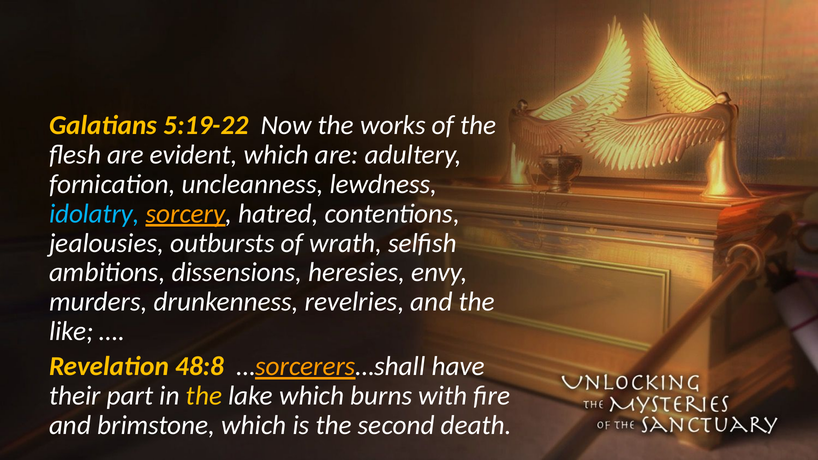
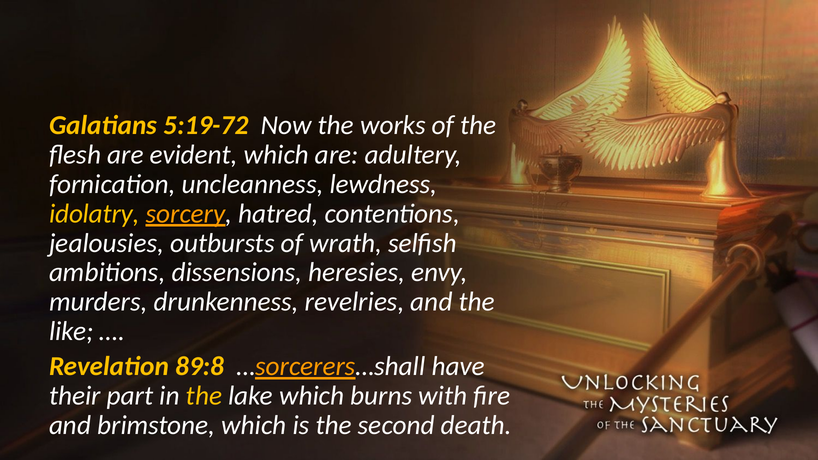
5:19-22: 5:19-22 -> 5:19-72
idolatry colour: light blue -> yellow
48:8: 48:8 -> 89:8
